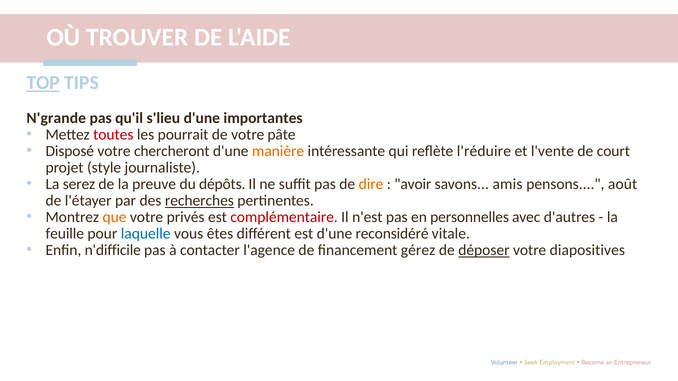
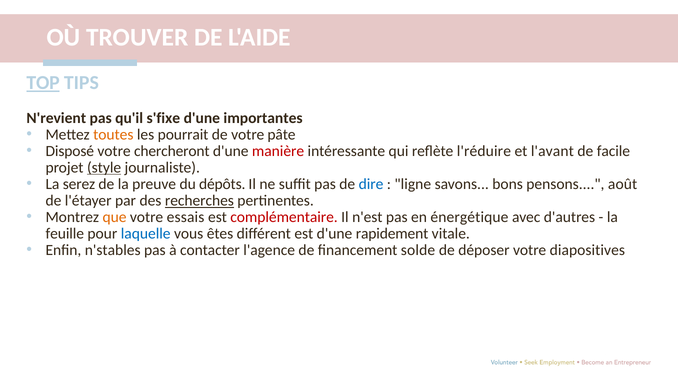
N'grande: N'grande -> N'revient
s'lieu: s'lieu -> s'fixe
toutes colour: red -> orange
manière colour: orange -> red
l'vente: l'vente -> l'avant
court: court -> facile
style underline: none -> present
dire colour: orange -> blue
avoir: avoir -> ligne
amis: amis -> bons
privés: privés -> essais
personnelles: personnelles -> énergétique
reconsidéré: reconsidéré -> rapidement
n'difficile: n'difficile -> n'stables
gérez: gérez -> solde
déposer underline: present -> none
